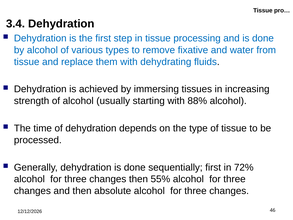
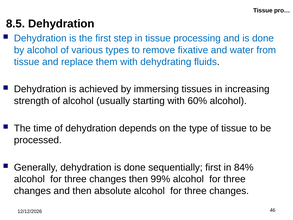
3.4: 3.4 -> 8.5
88%: 88% -> 60%
72%: 72% -> 84%
55%: 55% -> 99%
